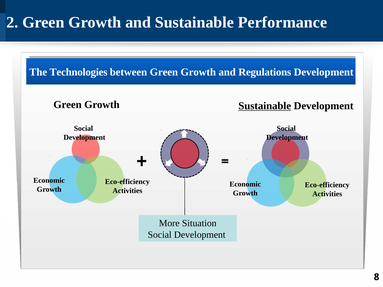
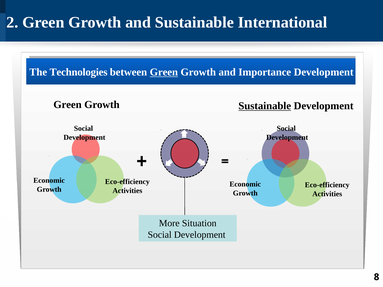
Performance: Performance -> International
Green at (164, 72) underline: none -> present
Regulations: Regulations -> Importance
